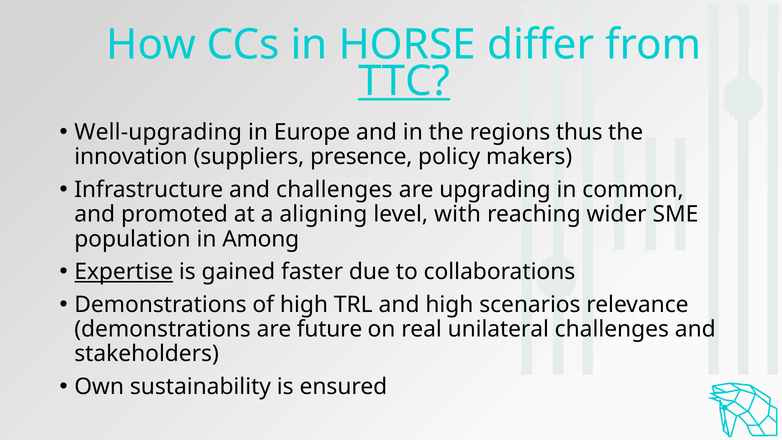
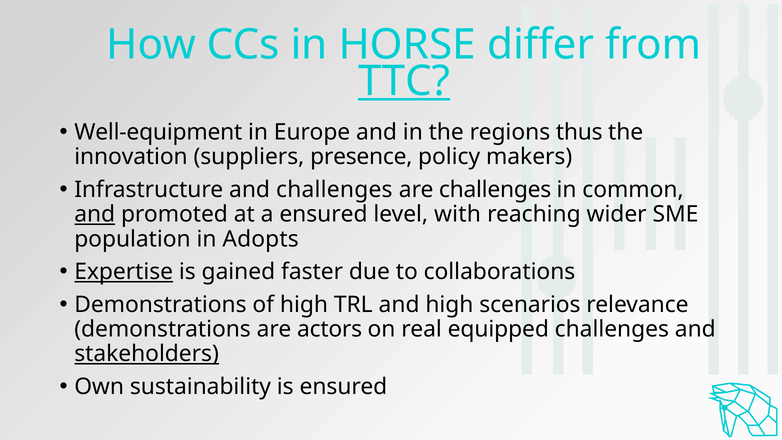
Well-upgrading: Well-upgrading -> Well-equipment
are upgrading: upgrading -> challenges
and at (95, 214) underline: none -> present
a aligning: aligning -> ensured
Among: Among -> Adopts
future: future -> actors
unilateral: unilateral -> equipped
stakeholders underline: none -> present
